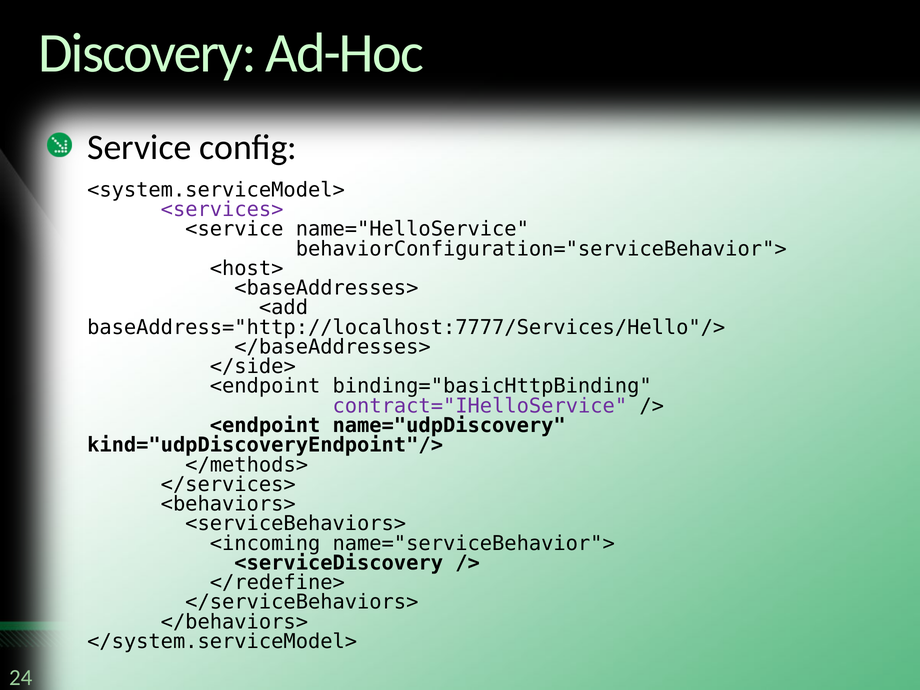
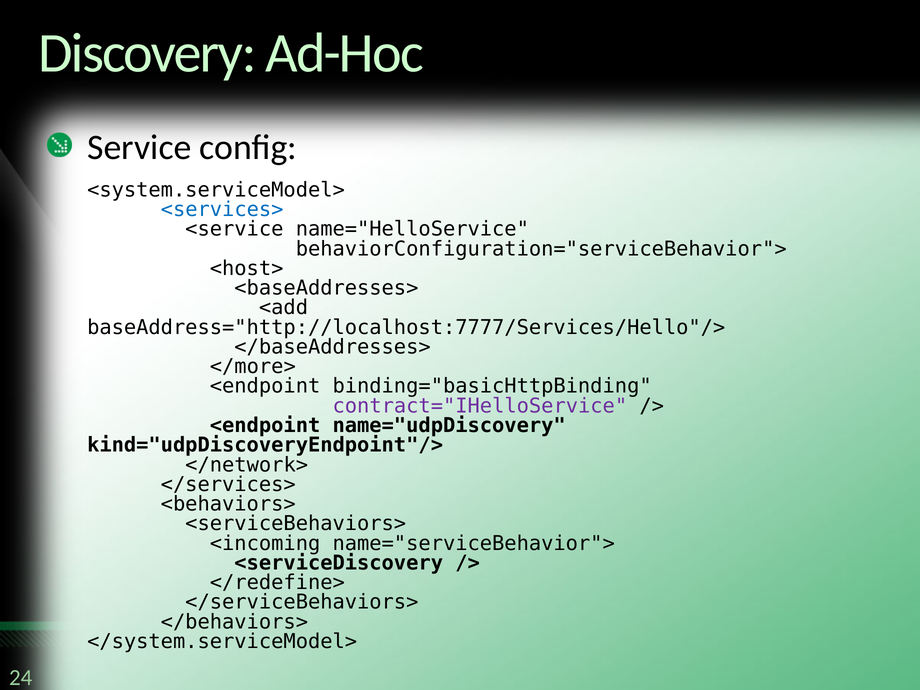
<services> colour: purple -> blue
</side>: </side> -> </more>
</methods>: </methods> -> </network>
